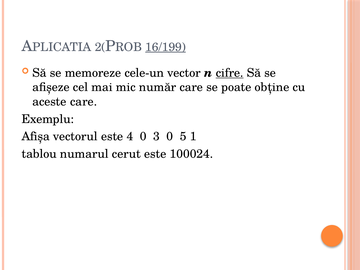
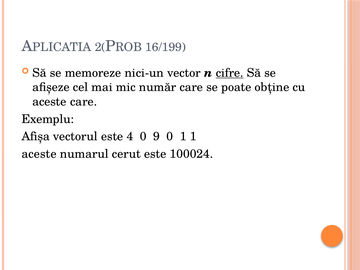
16/199 underline: present -> none
cele-un: cele-un -> nici-un
3: 3 -> 9
0 5: 5 -> 1
tablou at (39, 154): tablou -> aceste
